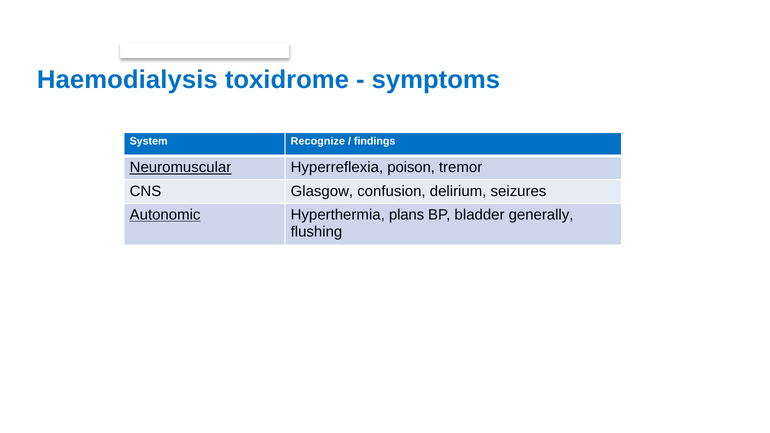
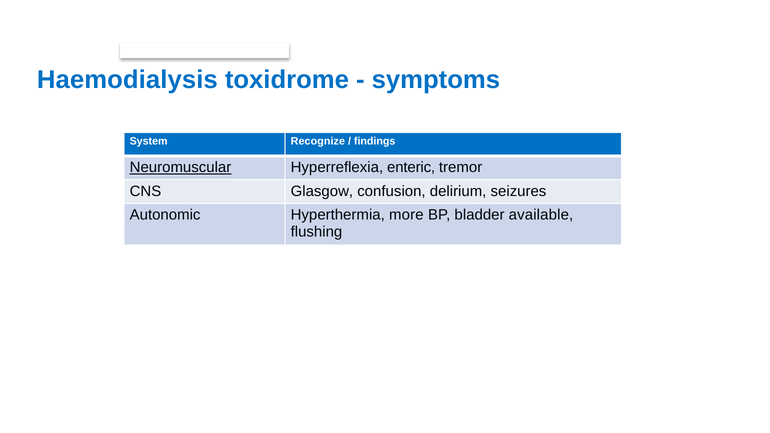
poison: poison -> enteric
Autonomic underline: present -> none
plans: plans -> more
generally: generally -> available
